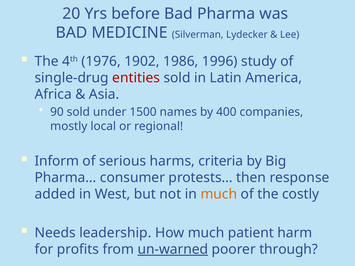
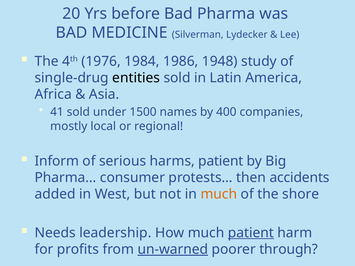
1902: 1902 -> 1984
1996: 1996 -> 1948
entities colour: red -> black
90: 90 -> 41
harms criteria: criteria -> patient
response: response -> accidents
costly: costly -> shore
patient at (251, 233) underline: none -> present
